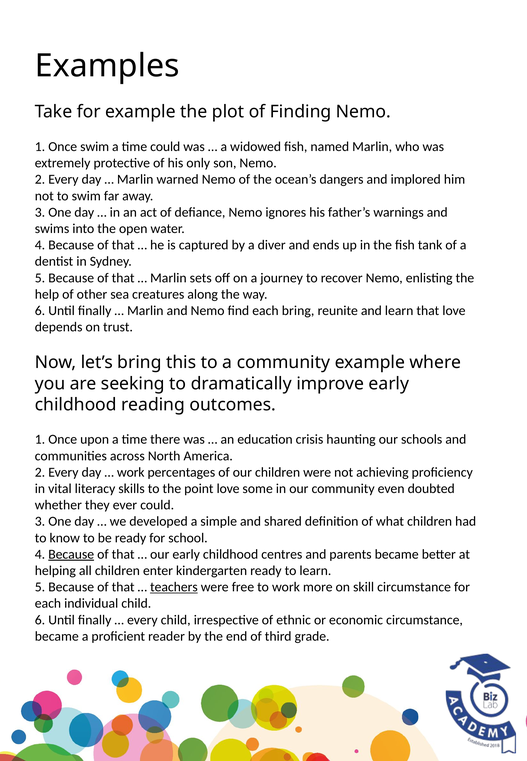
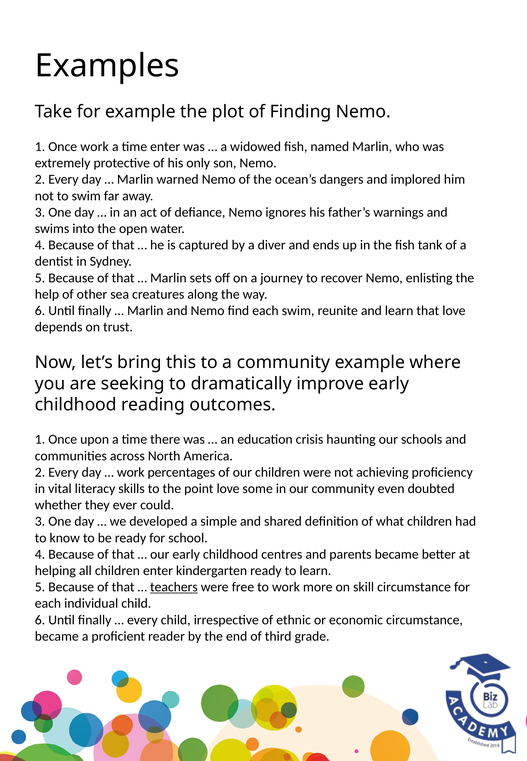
Once swim: swim -> work
time could: could -> enter
each bring: bring -> swim
Because at (71, 554) underline: present -> none
